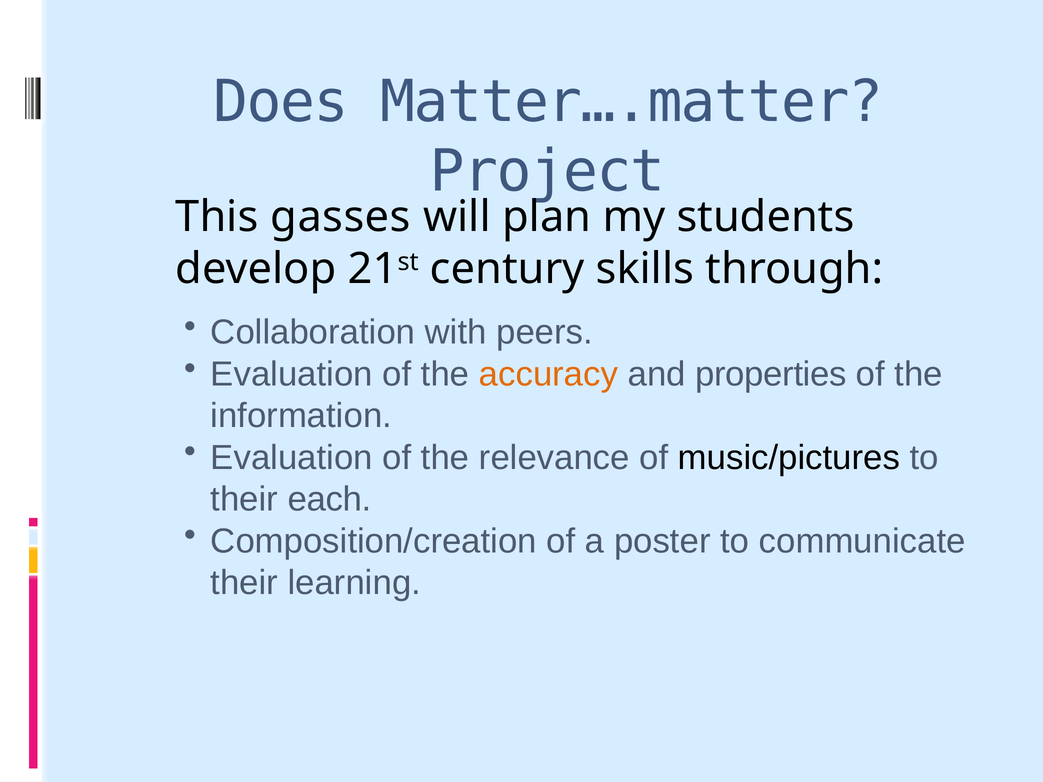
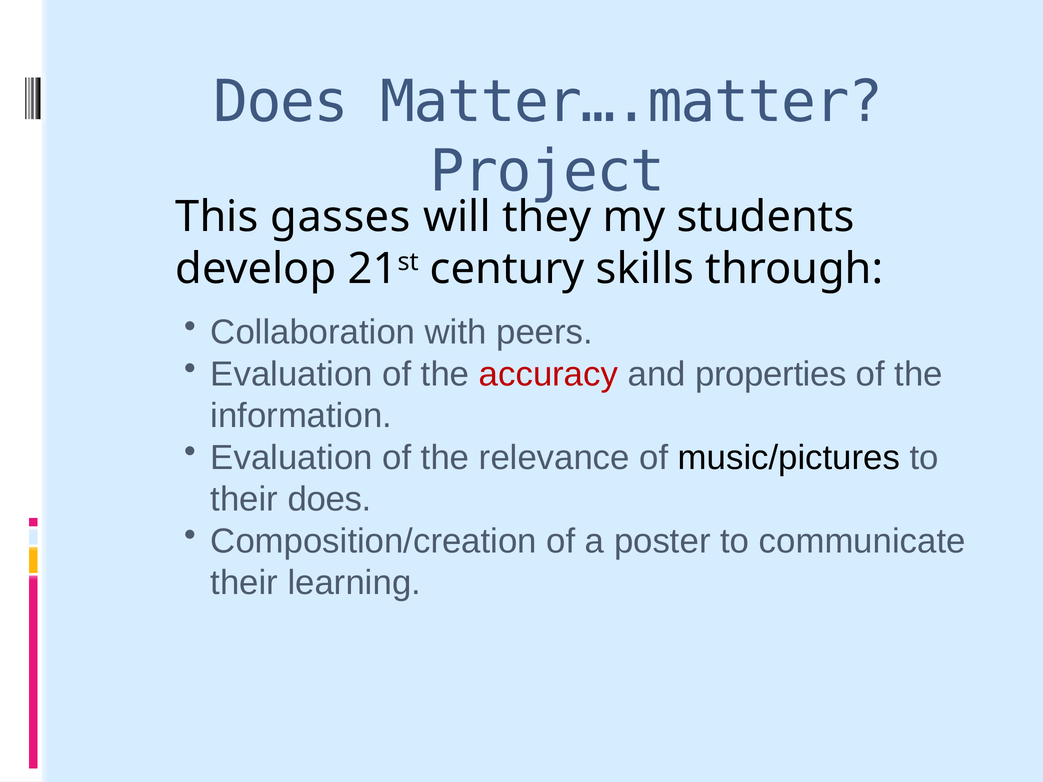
plan: plan -> they
accuracy colour: orange -> red
their each: each -> does
